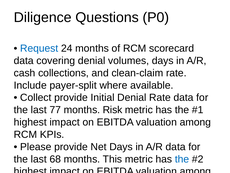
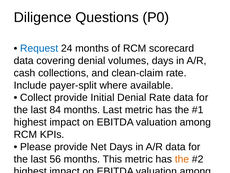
77: 77 -> 84
months Risk: Risk -> Last
68: 68 -> 56
the at (182, 159) colour: blue -> orange
